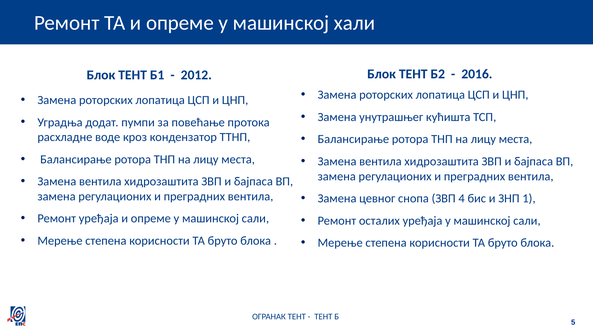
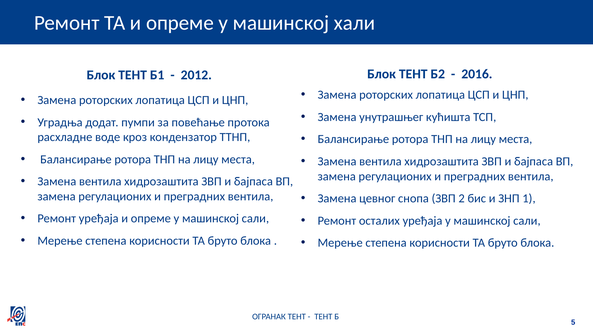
4: 4 -> 2
